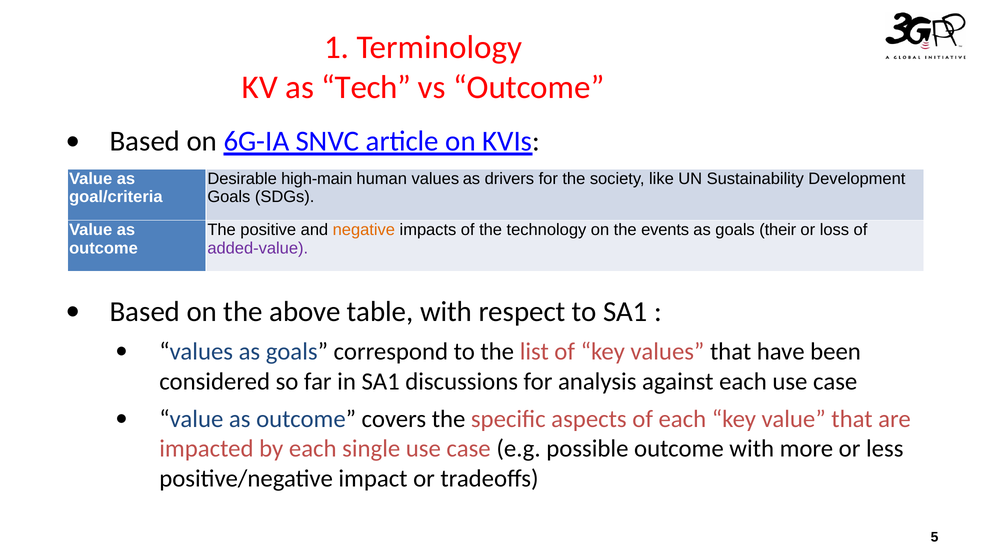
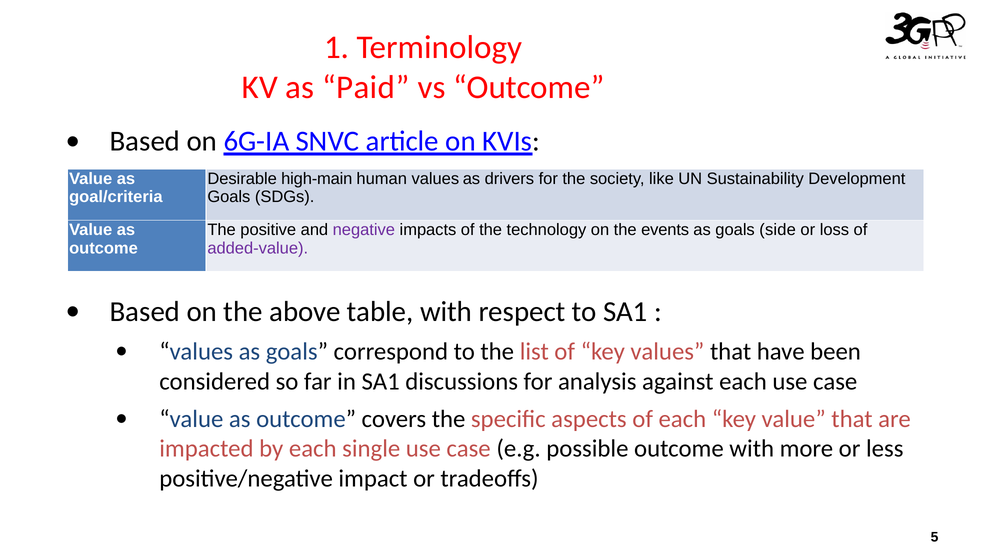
Tech: Tech -> Paid
negative colour: orange -> purple
their: their -> side
